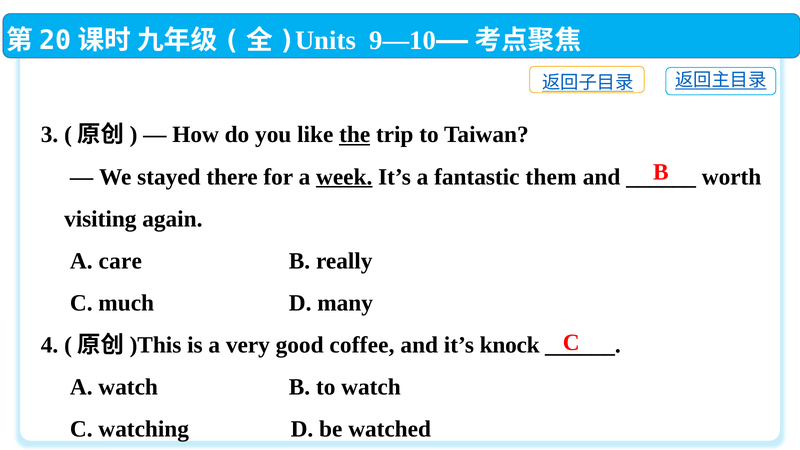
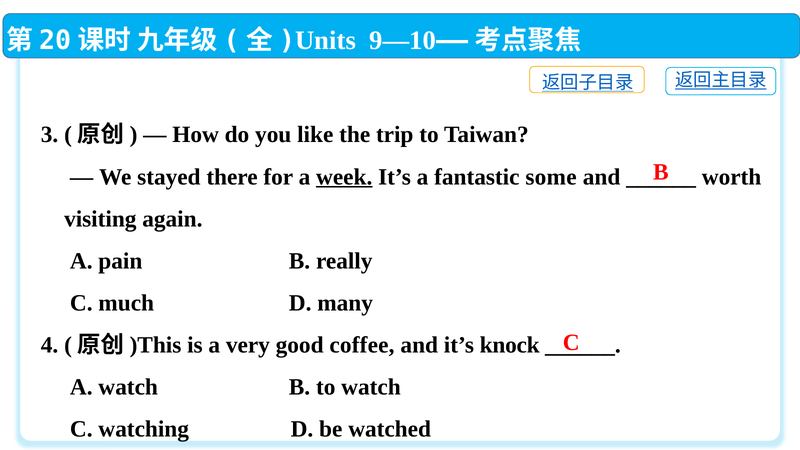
the underline: present -> none
them: them -> some
care: care -> pain
